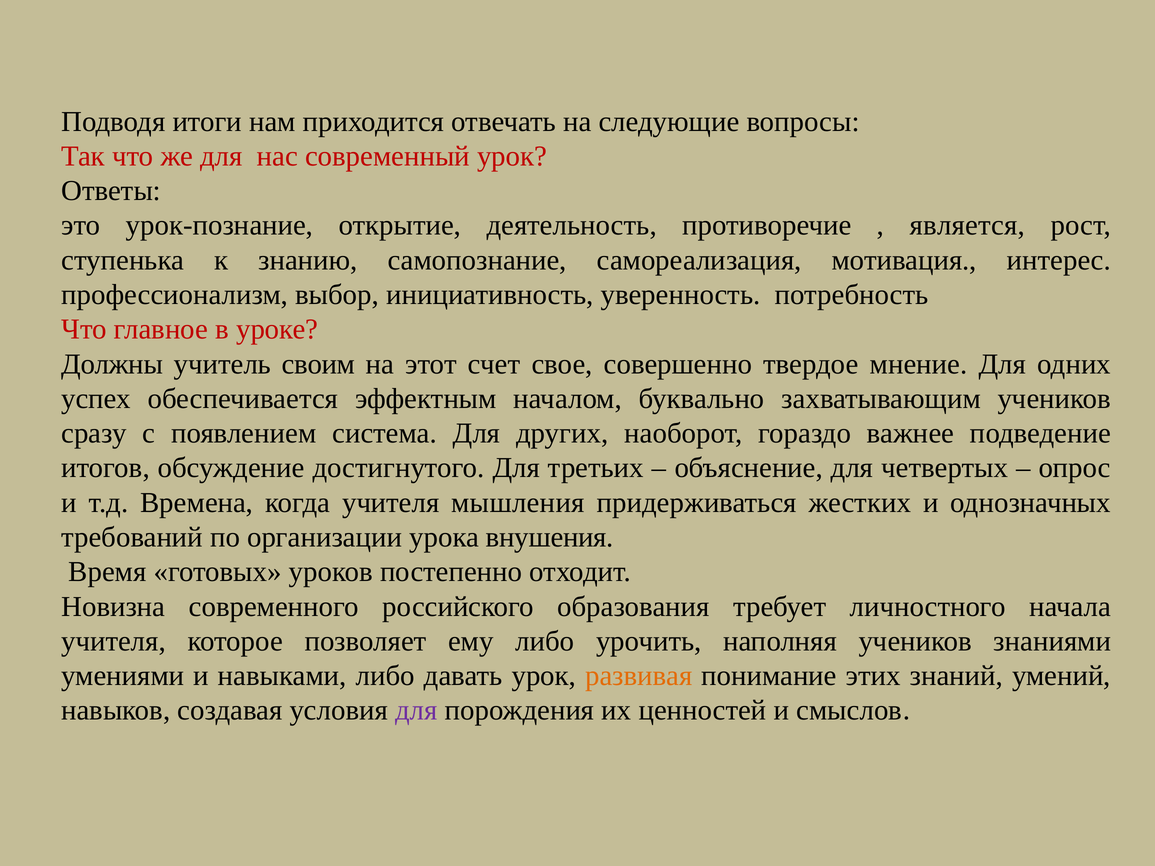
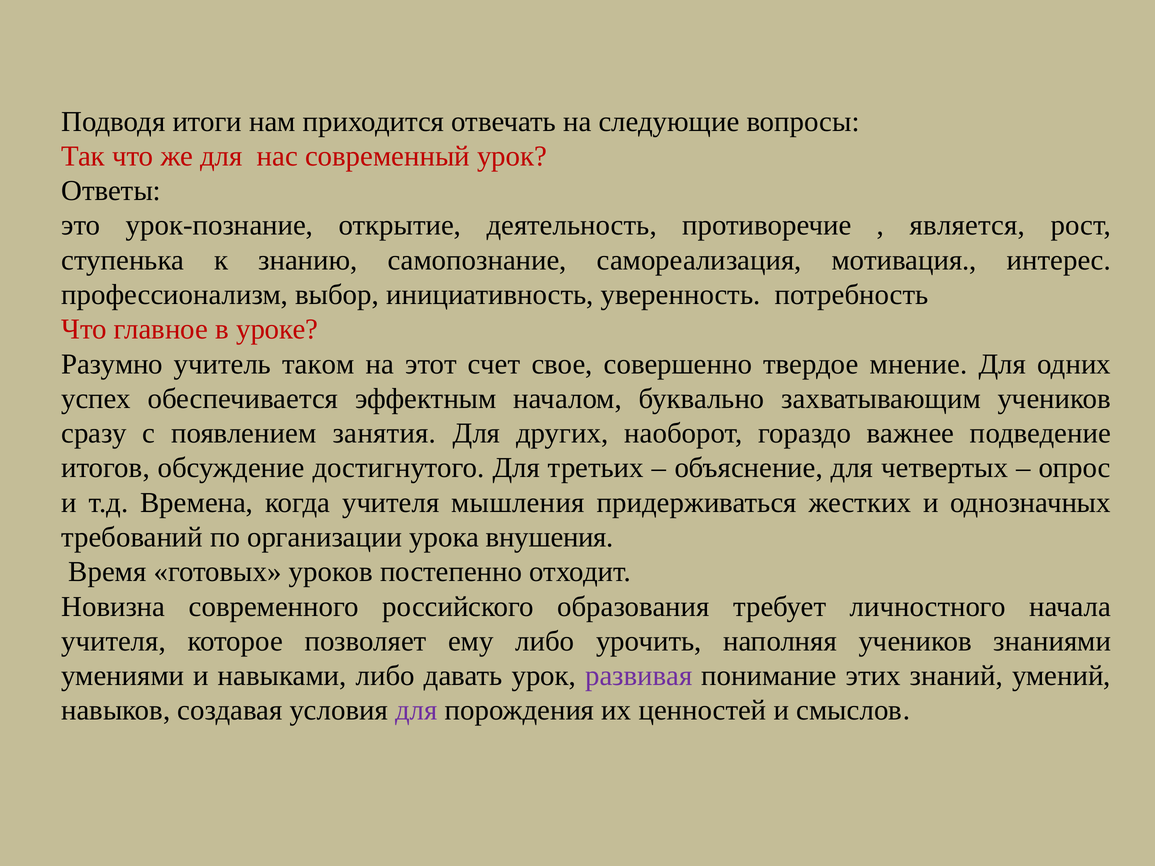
Должны: Должны -> Разумно
своим: своим -> таком
система: система -> занятия
развивая colour: orange -> purple
